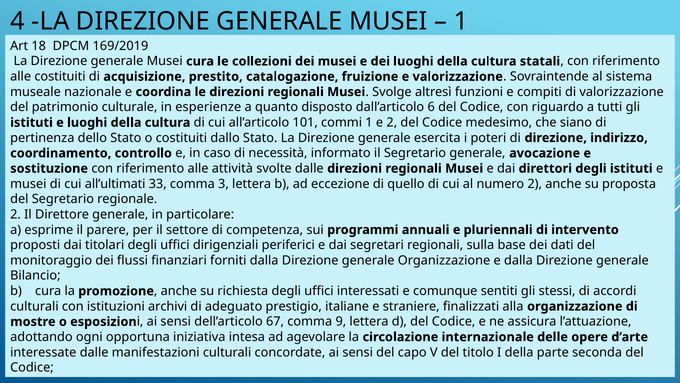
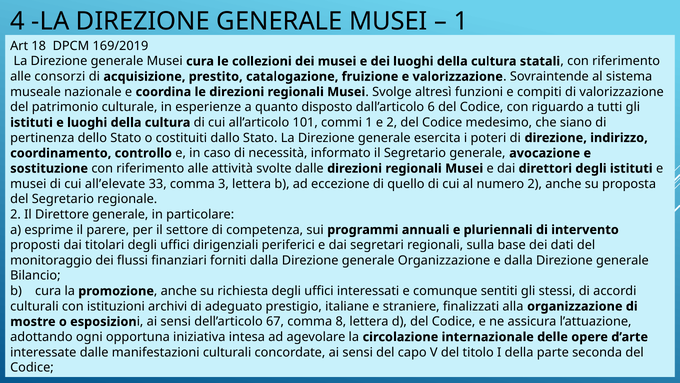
alle costituiti: costituiti -> consorzi
all’ultimati: all’ultimati -> all’elevate
9: 9 -> 8
